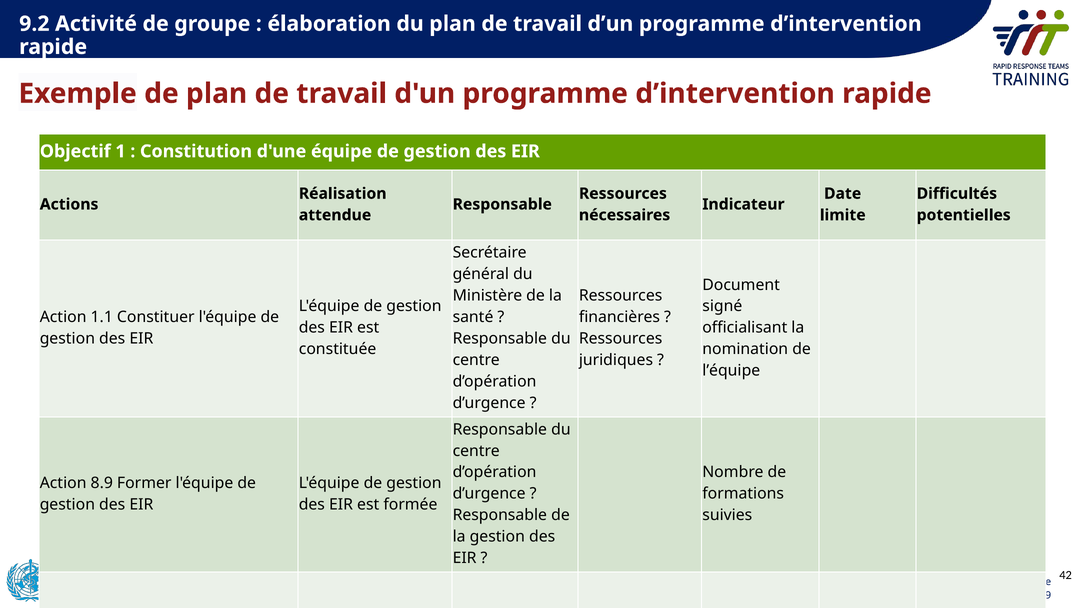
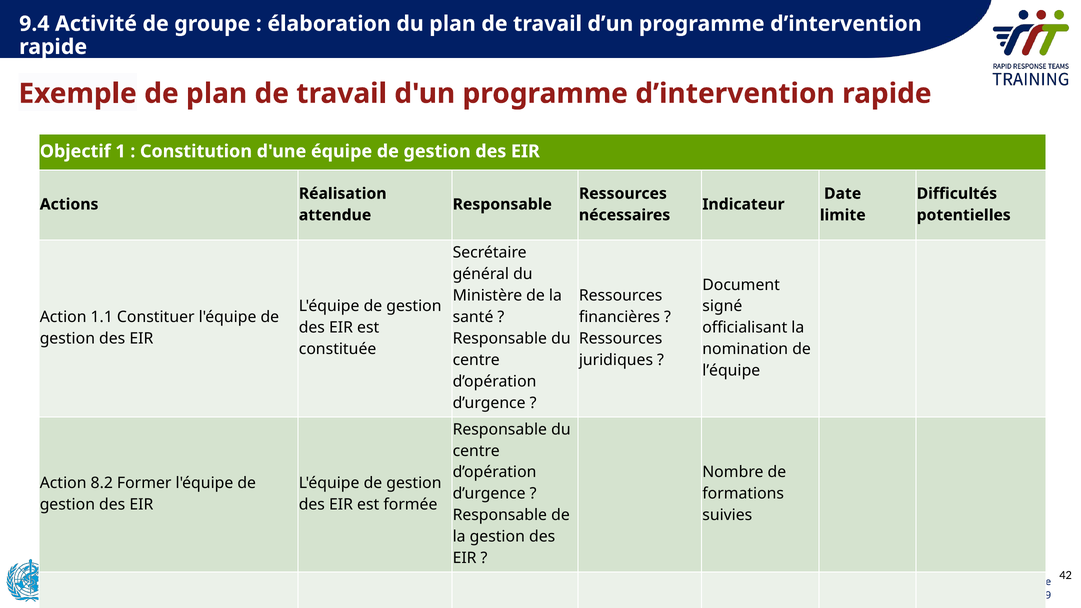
9.2: 9.2 -> 9.4
8.9: 8.9 -> 8.2
